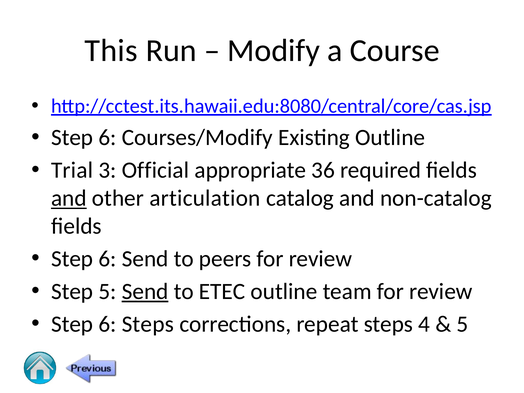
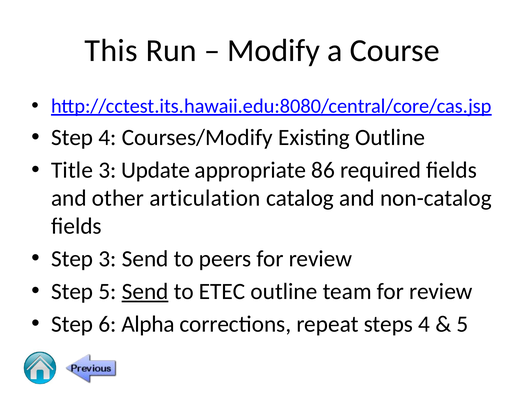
6 at (107, 138): 6 -> 4
Trial: Trial -> Title
Official: Official -> Update
36: 36 -> 86
and at (69, 198) underline: present -> none
6 at (107, 259): 6 -> 3
6 Steps: Steps -> Alpha
